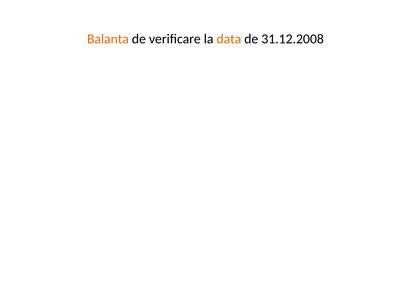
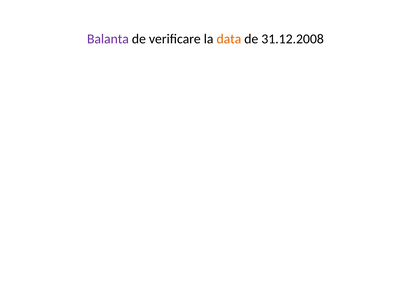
Balanta colour: orange -> purple
